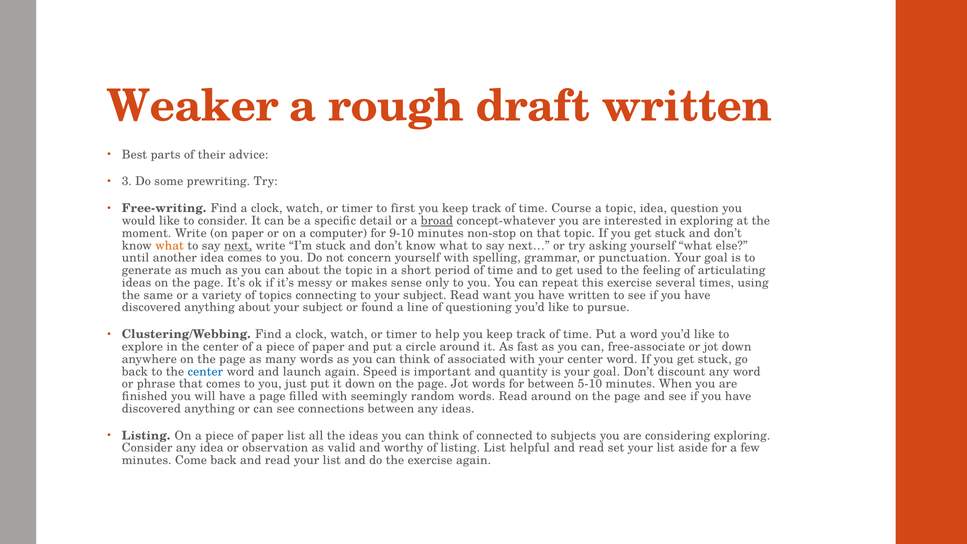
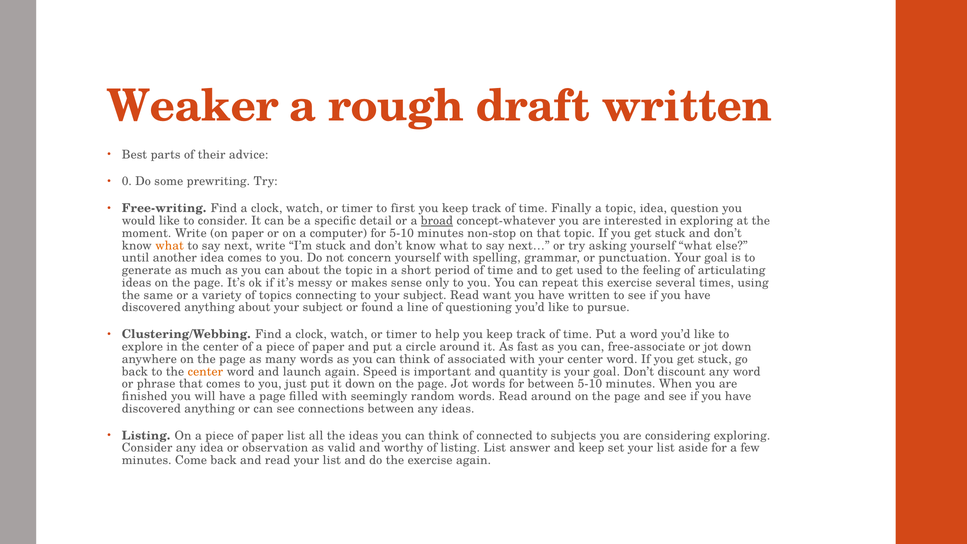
3: 3 -> 0
Course: Course -> Finally
for 9-10: 9-10 -> 5-10
next underline: present -> none
center at (205, 372) colour: blue -> orange
helpful: helpful -> answer
read at (591, 448): read -> keep
